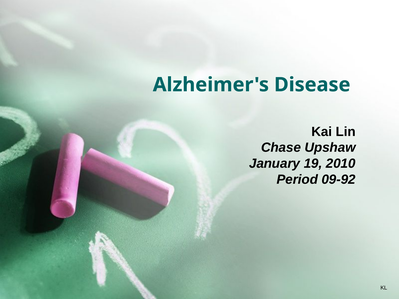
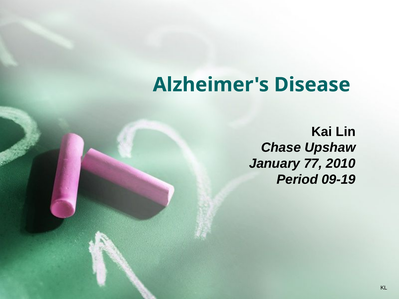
19: 19 -> 77
09-92: 09-92 -> 09-19
